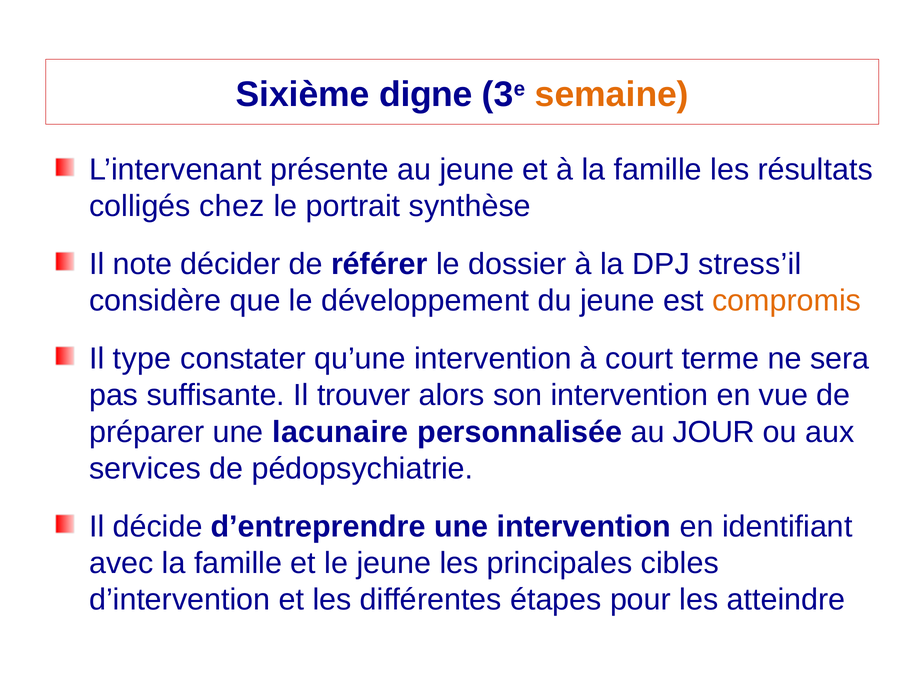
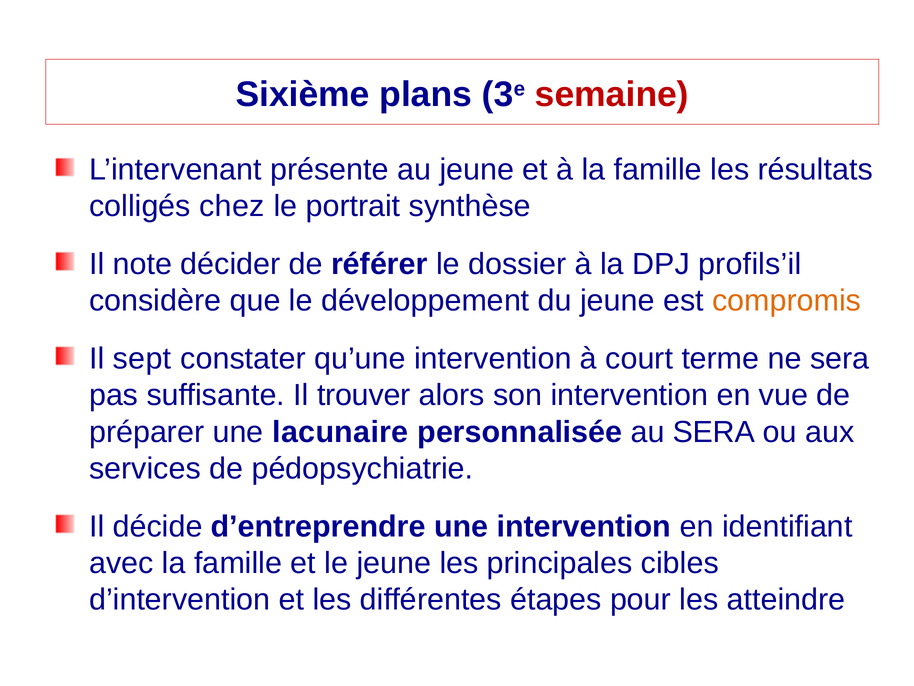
digne: digne -> plans
semaine colour: orange -> red
stress’il: stress’il -> profils’il
type: type -> sept
au JOUR: JOUR -> SERA
